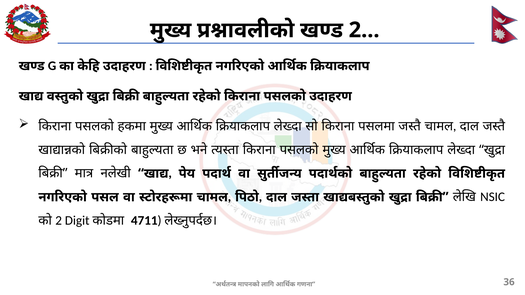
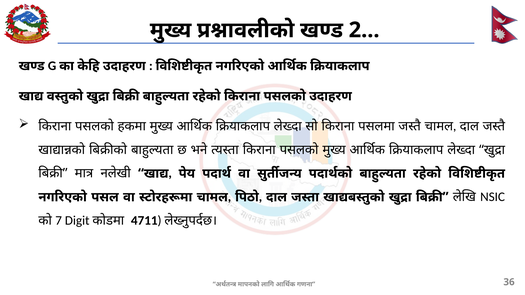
2 at (59, 221): 2 -> 7
